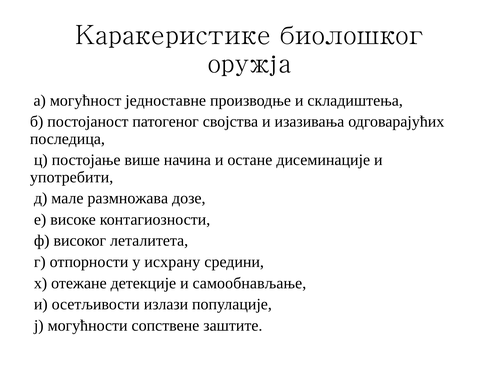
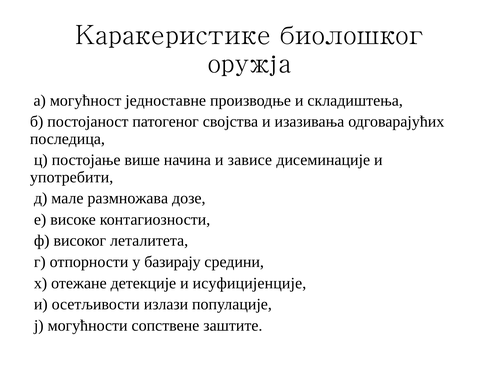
остане: остане -> зависе
исхрану: исхрану -> базирају
самообнављање: самообнављање -> исуфицијенције
